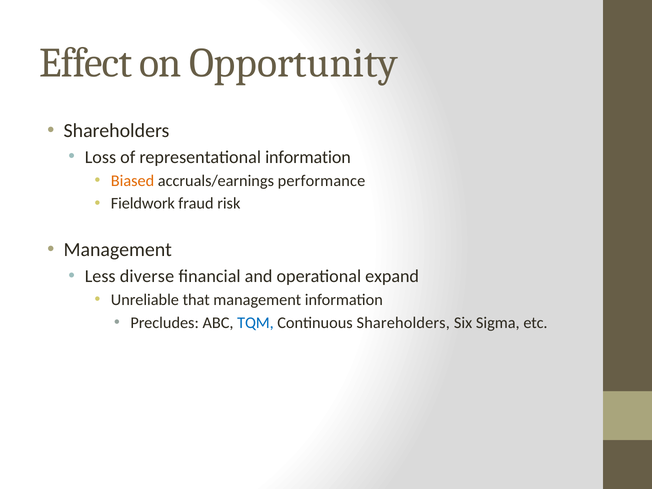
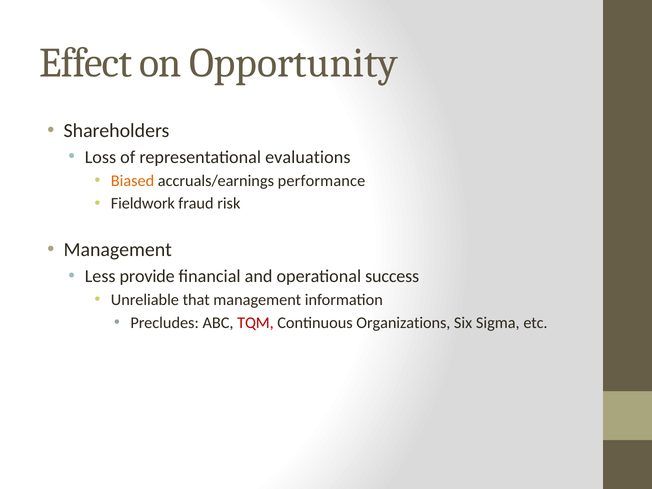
representational information: information -> evaluations
diverse: diverse -> provide
expand: expand -> success
TQM colour: blue -> red
Continuous Shareholders: Shareholders -> Organizations
